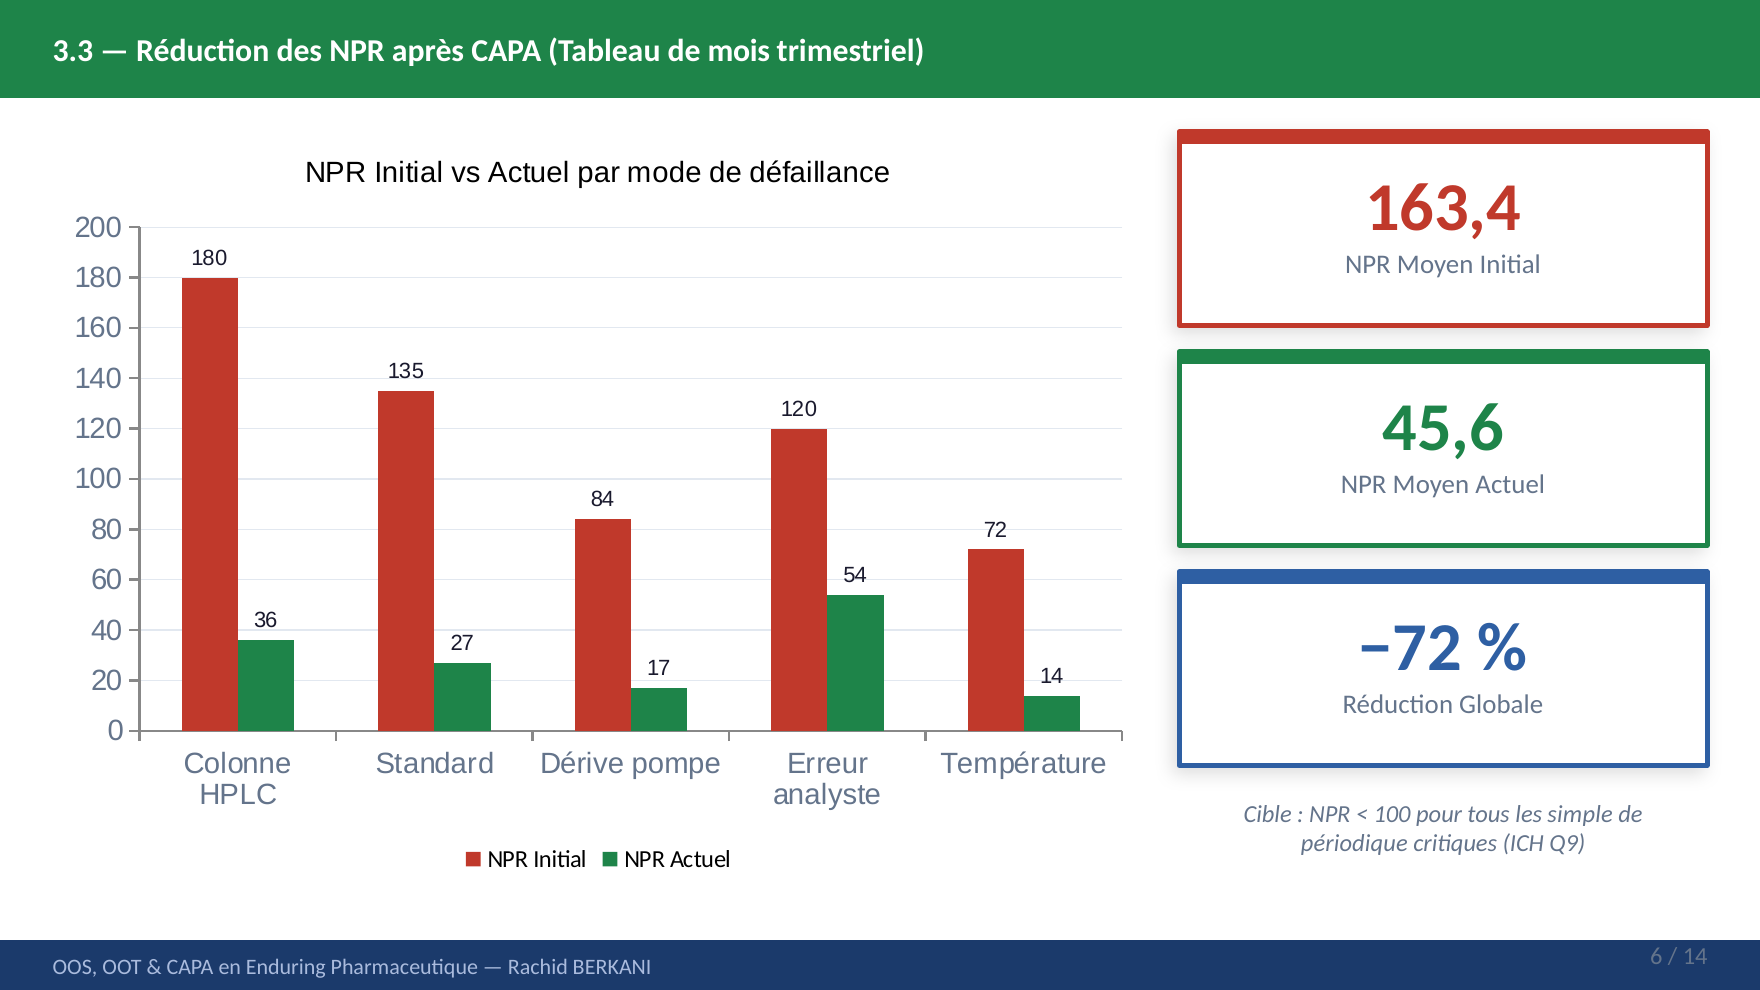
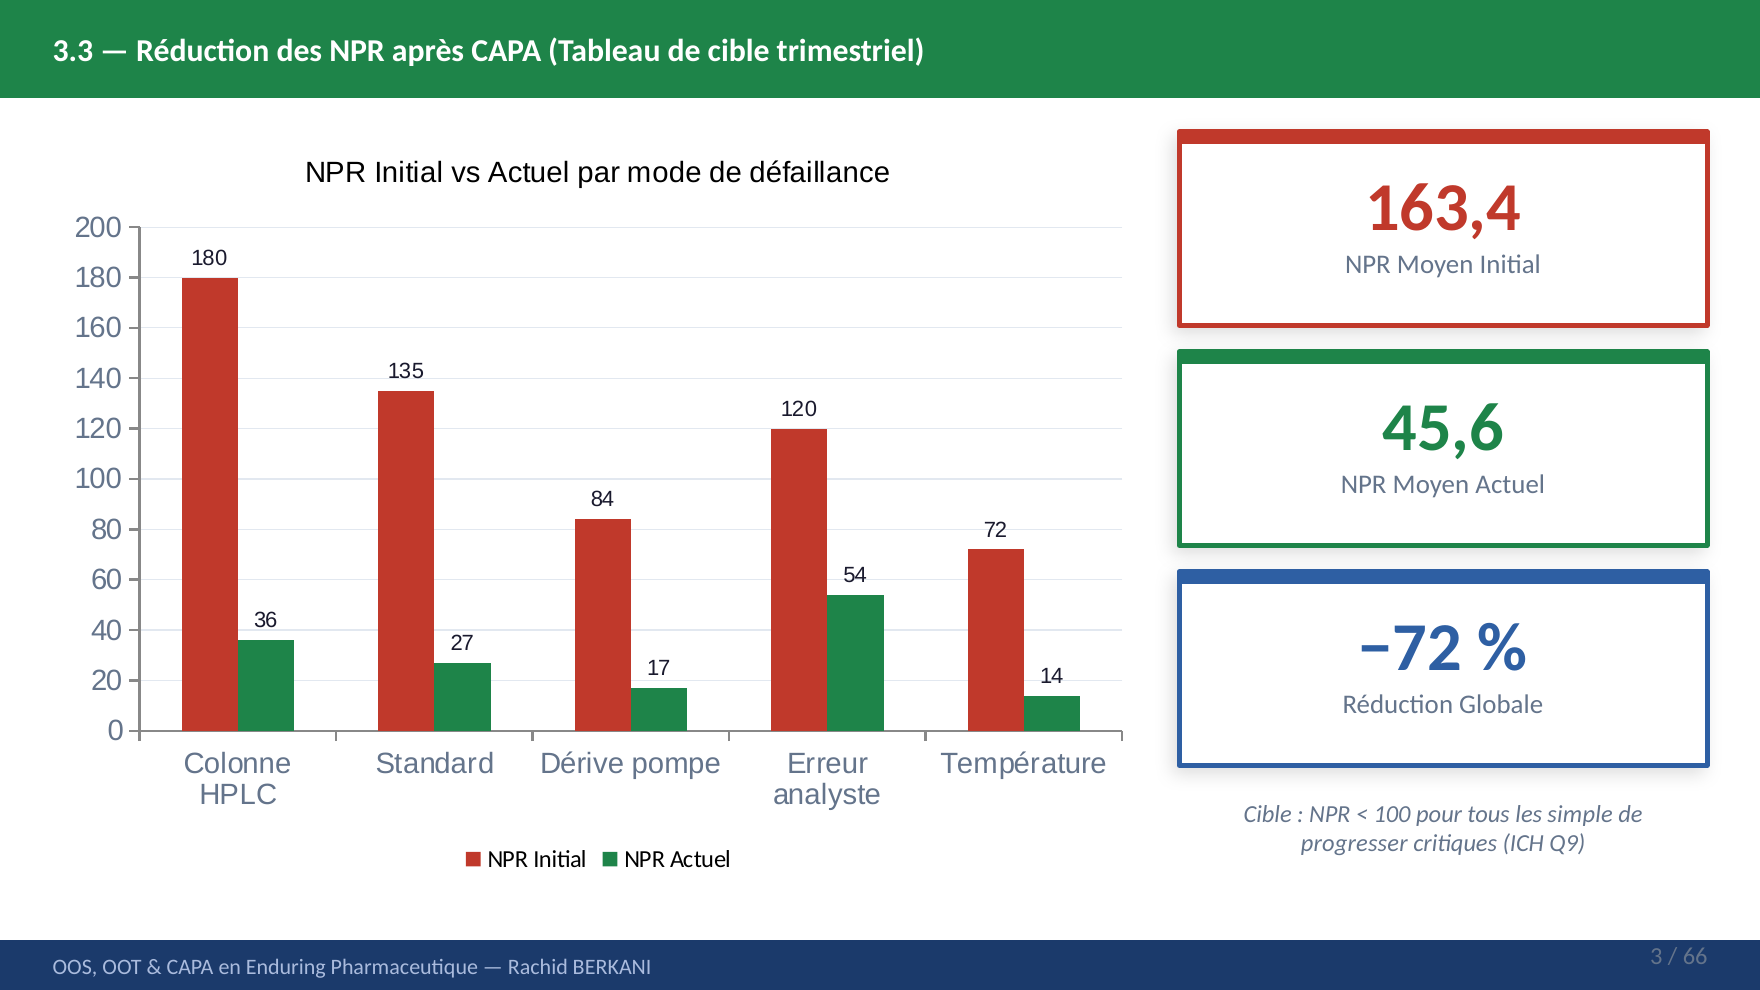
de mois: mois -> cible
périodique: périodique -> progresser
6: 6 -> 3
14 at (1695, 956): 14 -> 66
